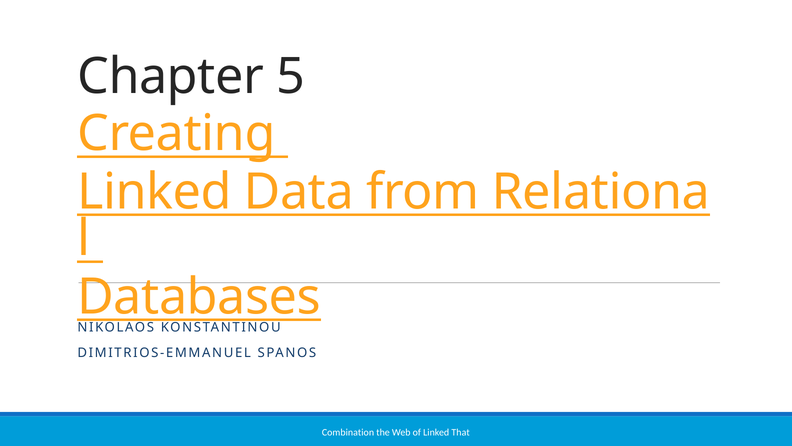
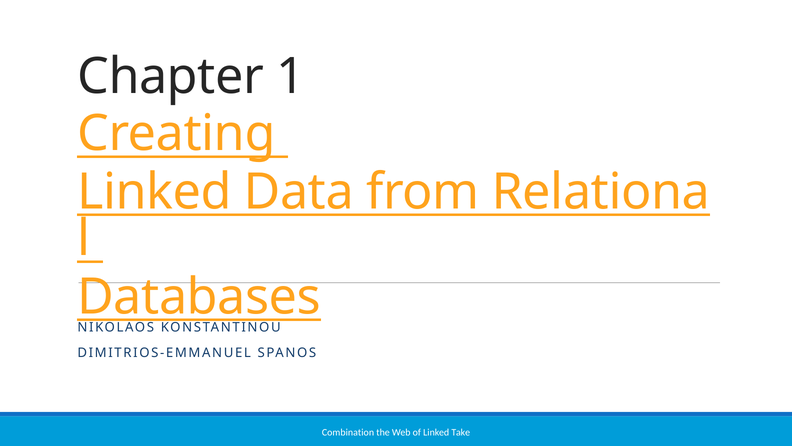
5: 5 -> 1
That: That -> Take
